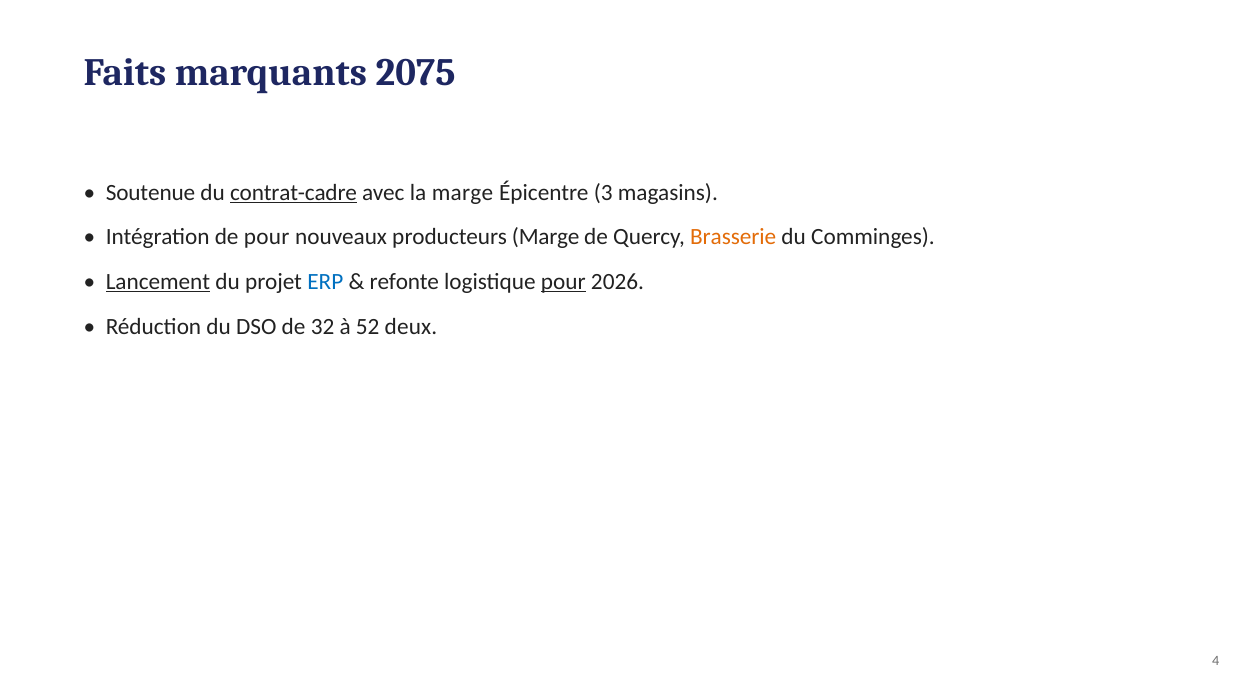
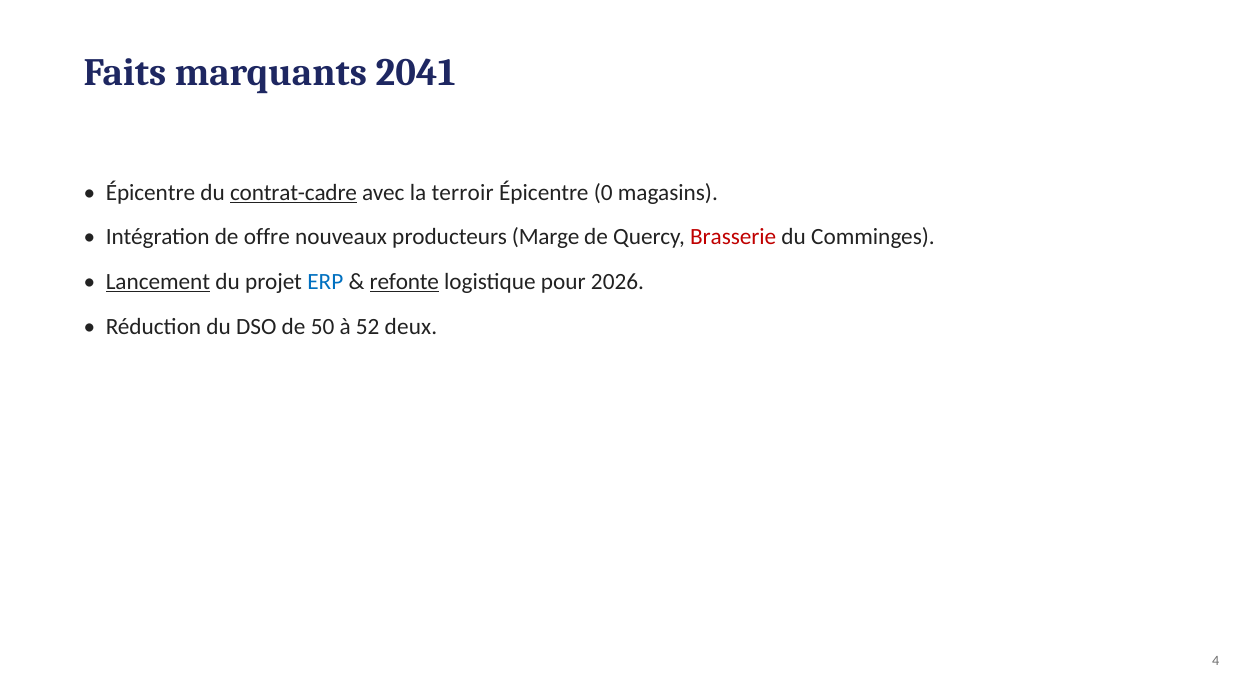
2075: 2075 -> 2041
Soutenue at (151, 192): Soutenue -> Épicentre
la marge: marge -> terroir
3: 3 -> 0
de pour: pour -> offre
Brasserie colour: orange -> red
refonte underline: none -> present
pour at (563, 282) underline: present -> none
32: 32 -> 50
